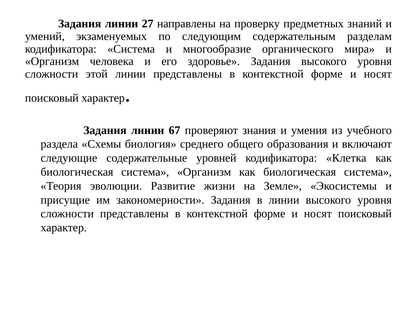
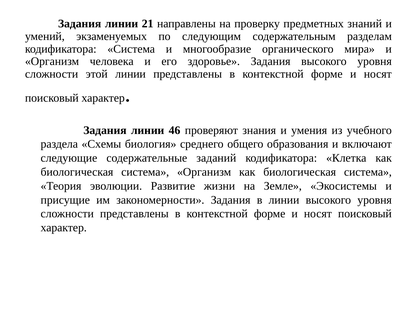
27: 27 -> 21
67: 67 -> 46
уровней: уровней -> заданий
